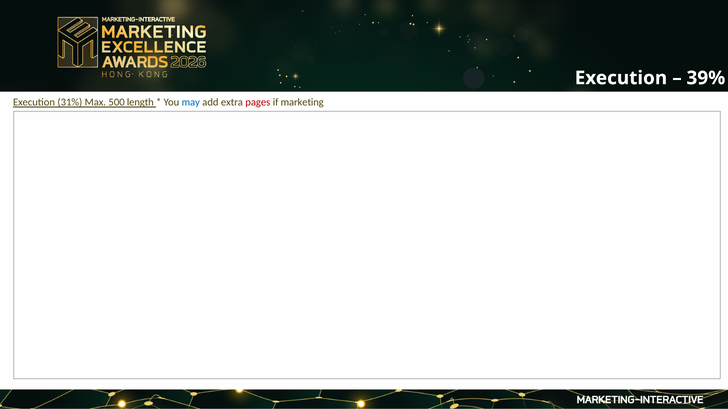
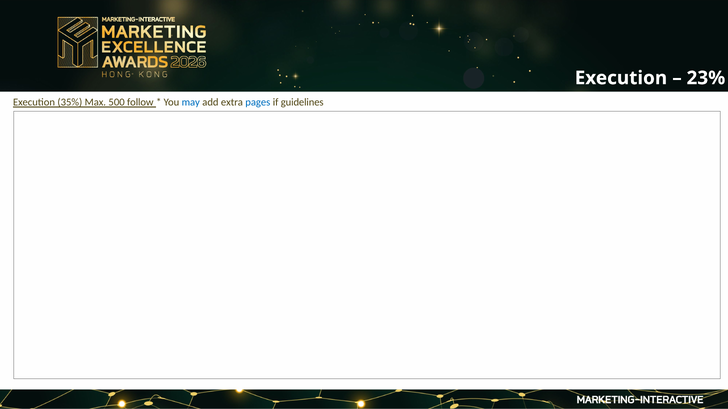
39%: 39% -> 23%
31%: 31% -> 35%
length: length -> follow
pages colour: red -> blue
marketing: marketing -> guidelines
